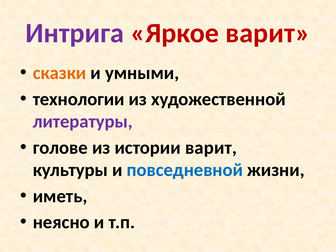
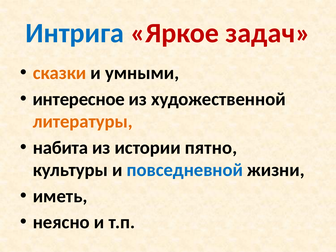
Интрига colour: purple -> blue
Яркое варит: варит -> задач
технологии: технологии -> интересное
литературы colour: purple -> orange
голове: голове -> набита
истории варит: варит -> пятно
